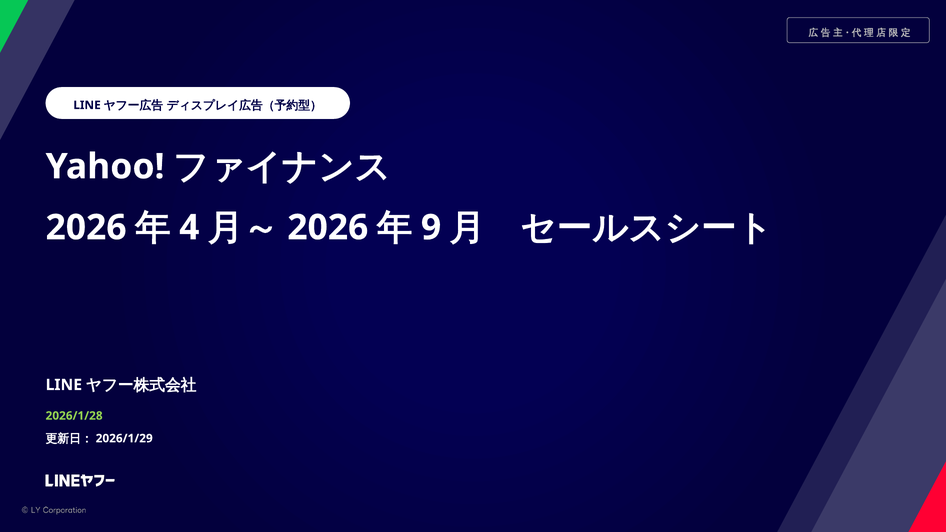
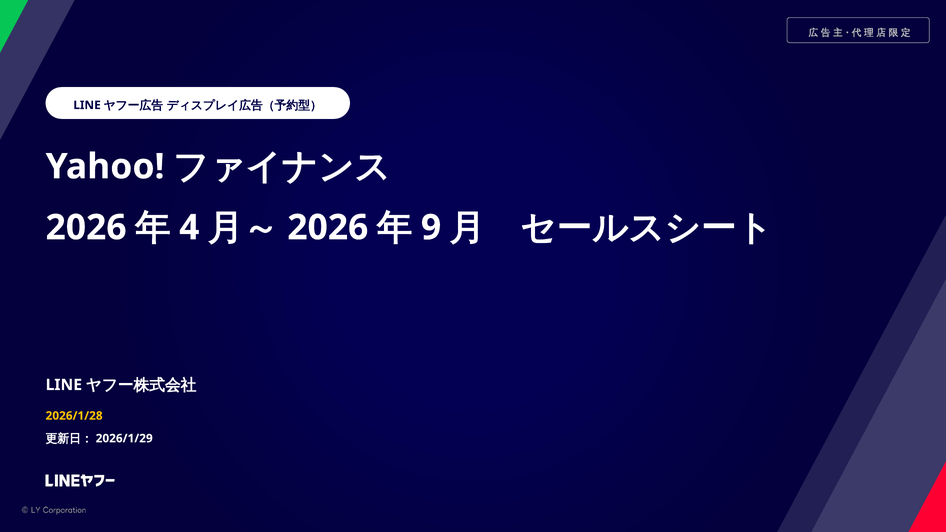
2026/1/28 colour: light green -> yellow
